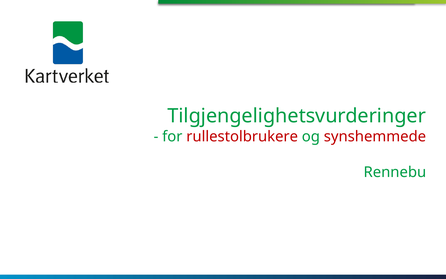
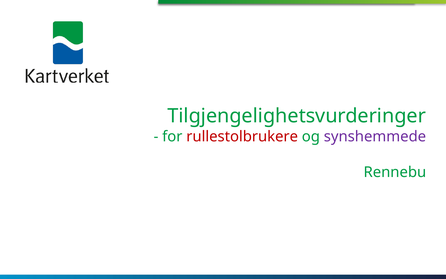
synshemmede colour: red -> purple
